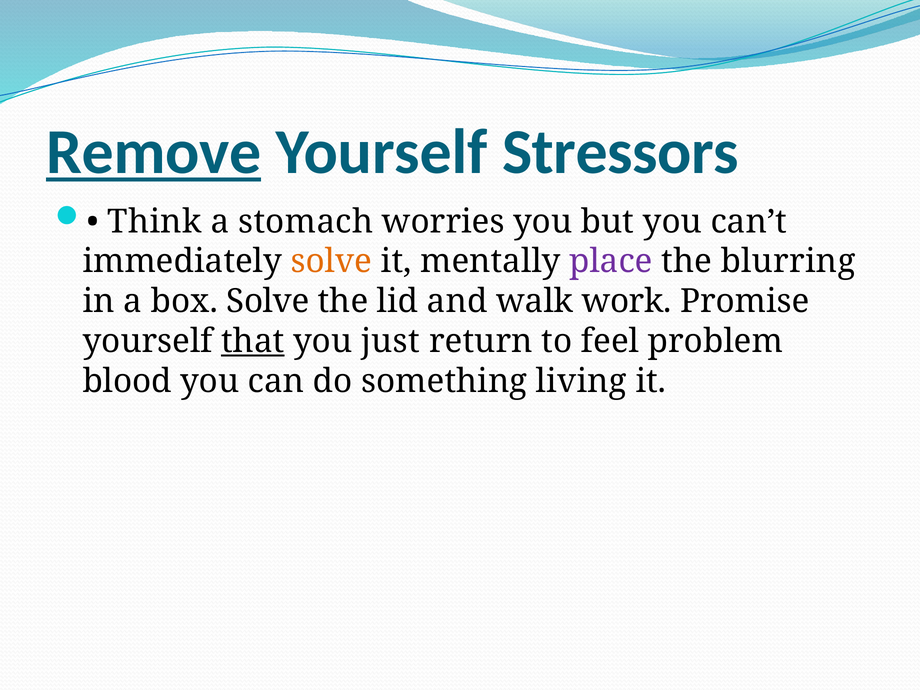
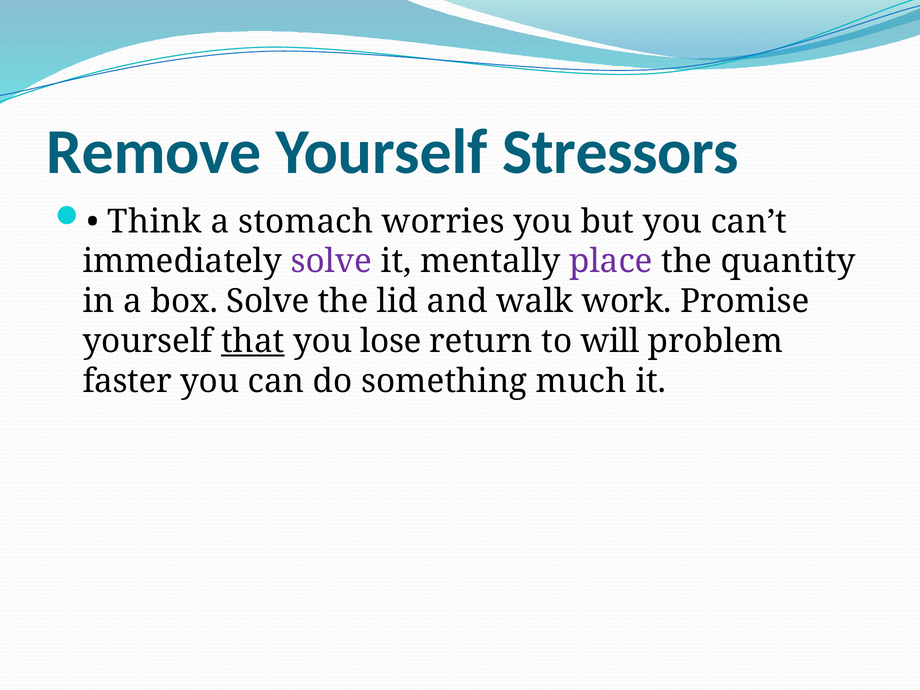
Remove underline: present -> none
solve at (332, 262) colour: orange -> purple
blurring: blurring -> quantity
just: just -> lose
feel: feel -> will
blood: blood -> faster
living: living -> much
